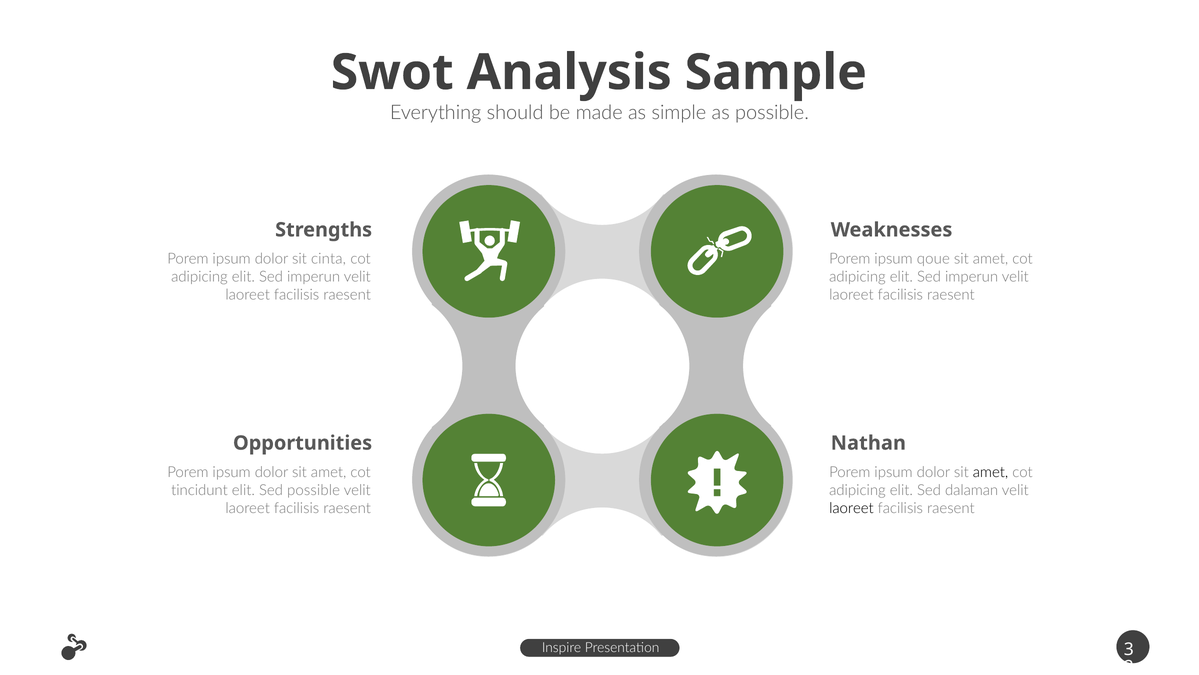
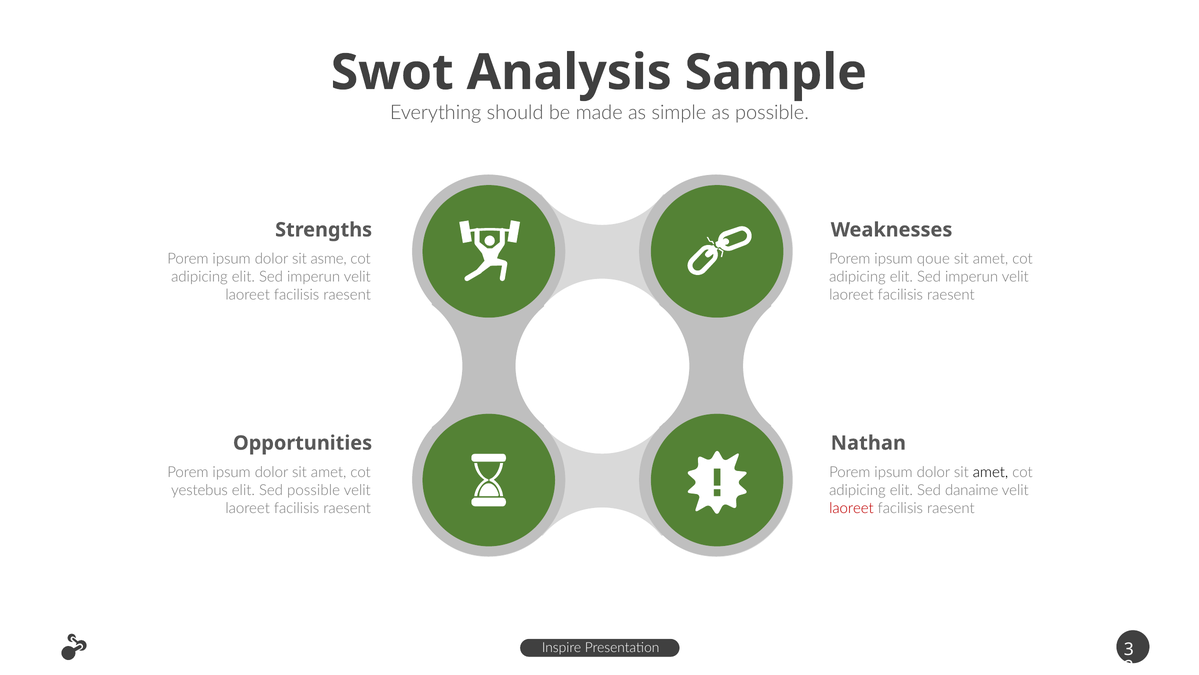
cinta: cinta -> asme
tincidunt: tincidunt -> yestebus
dalaman: dalaman -> danaime
laoreet at (851, 508) colour: black -> red
